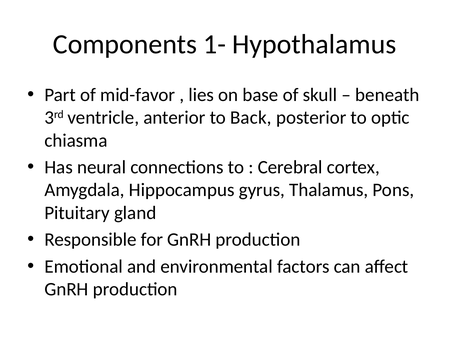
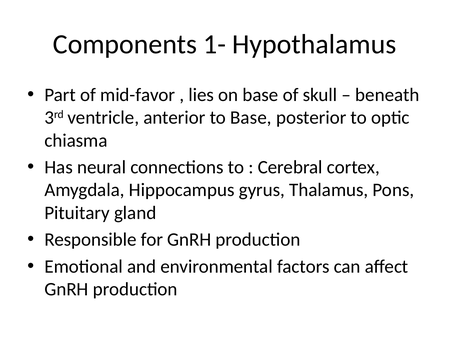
to Back: Back -> Base
